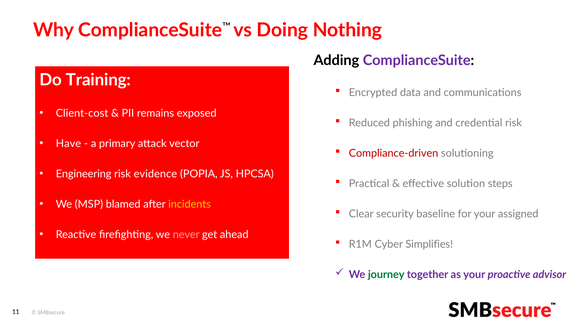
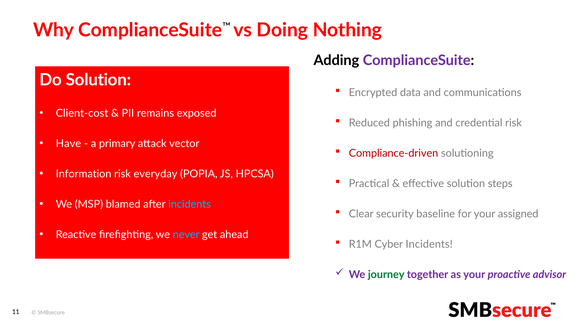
Do Training: Training -> Solution
Engineering: Engineering -> Information
evidence: evidence -> everyday
incidents at (190, 204) colour: yellow -> light blue
never colour: pink -> light blue
Cyber Simplifies: Simplifies -> Incidents
